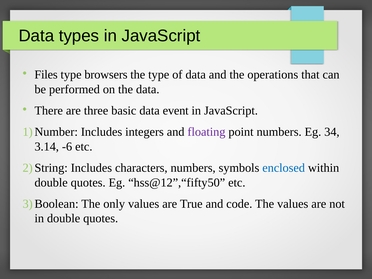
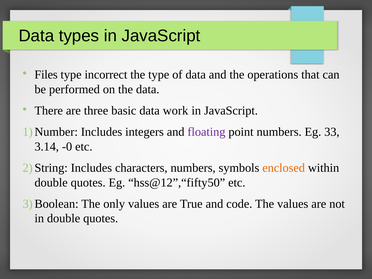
browsers: browsers -> incorrect
event: event -> work
34: 34 -> 33
-6: -6 -> -0
enclosed colour: blue -> orange
